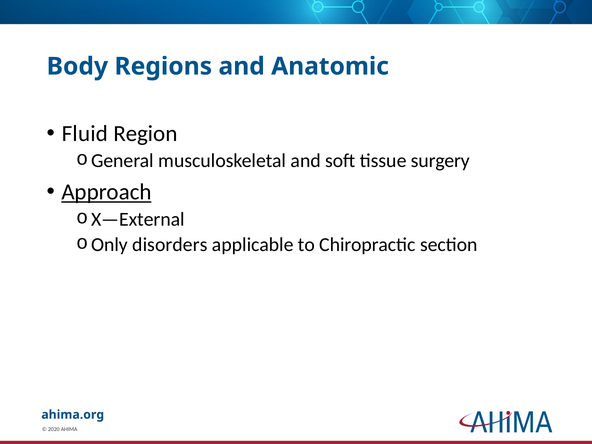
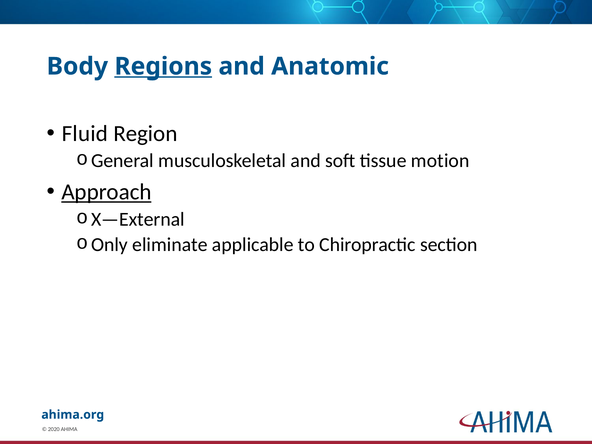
Regions underline: none -> present
surgery: surgery -> motion
disorders: disorders -> eliminate
